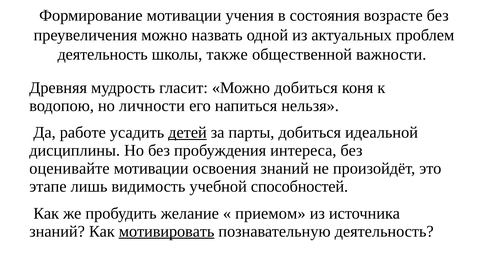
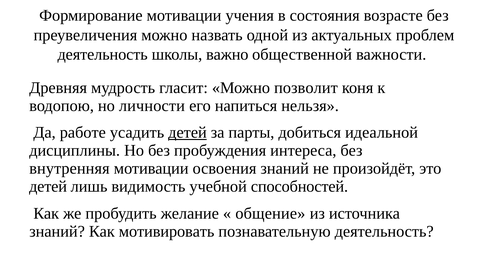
также: также -> важно
Можно добиться: добиться -> позволит
оценивайте: оценивайте -> внутренняя
этапе at (48, 186): этапе -> детей
приемом: приемом -> общение
мотивировать underline: present -> none
